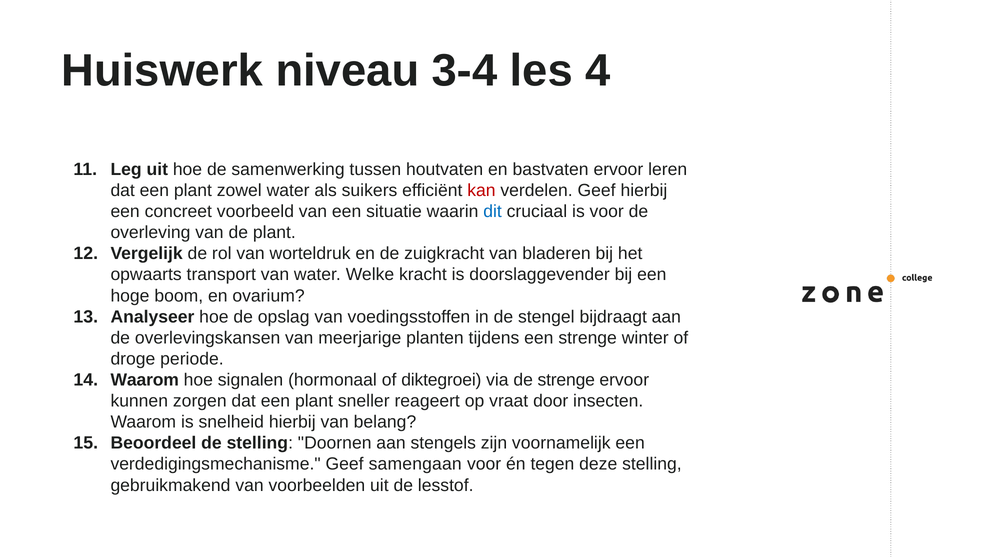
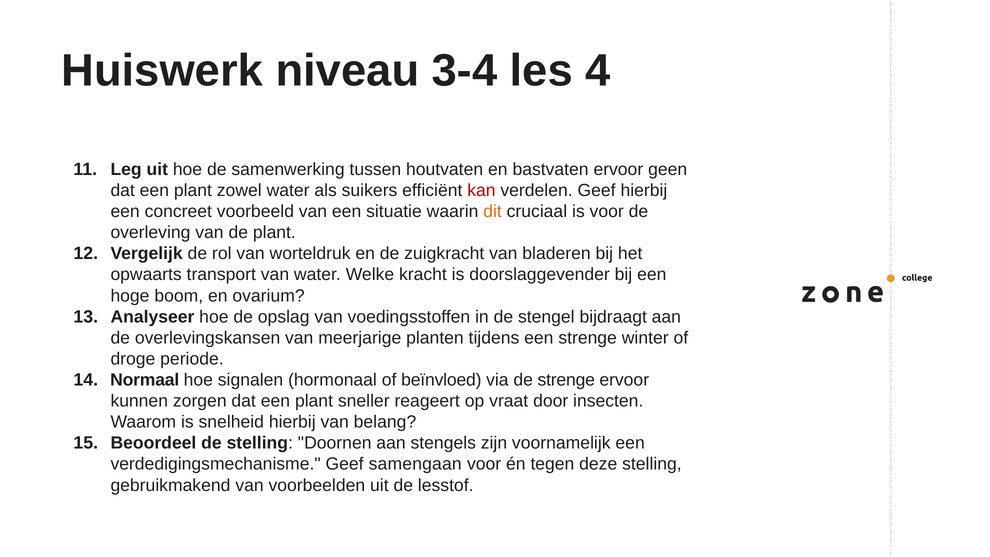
leren: leren -> geen
dit colour: blue -> orange
Waarom at (145, 380): Waarom -> Normaal
diktegroei: diktegroei -> beïnvloed
